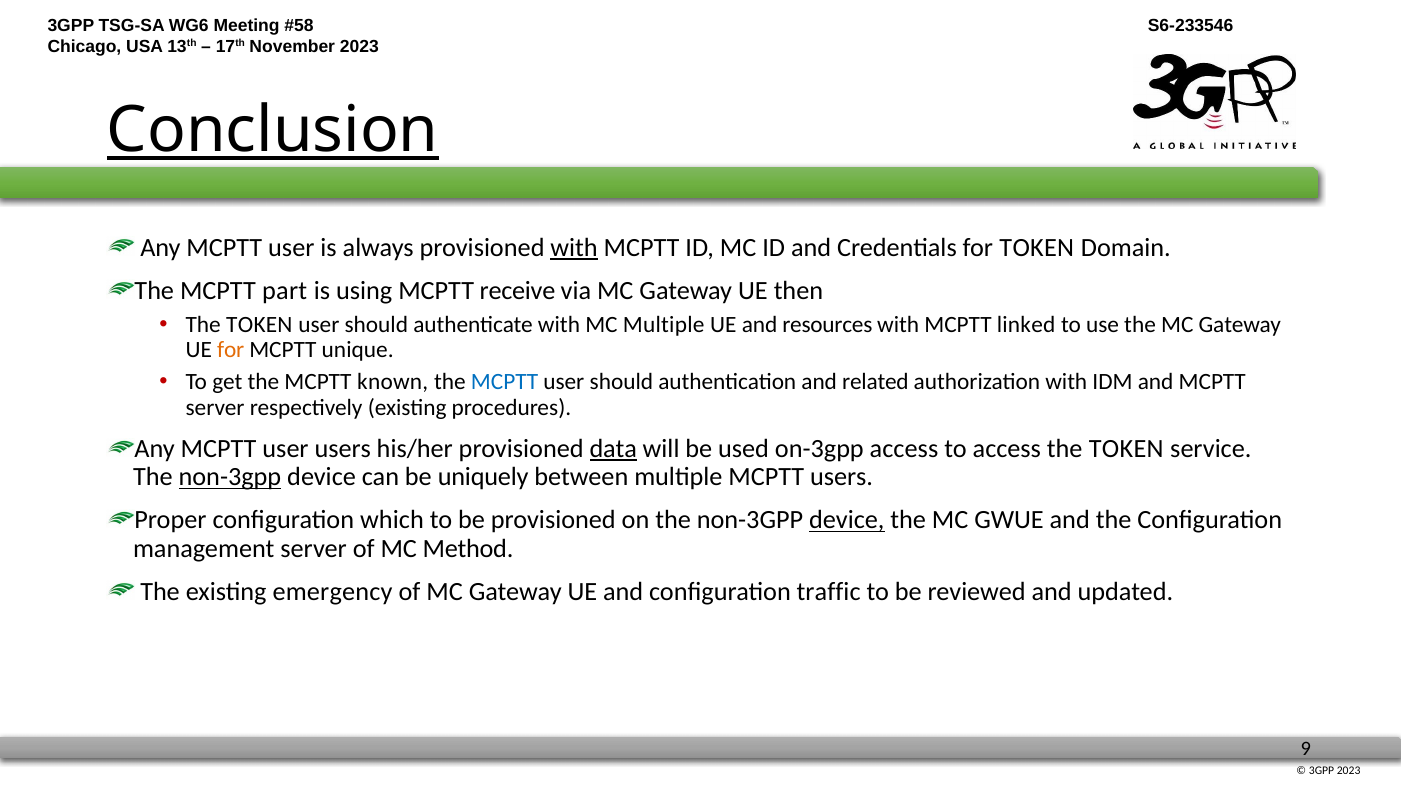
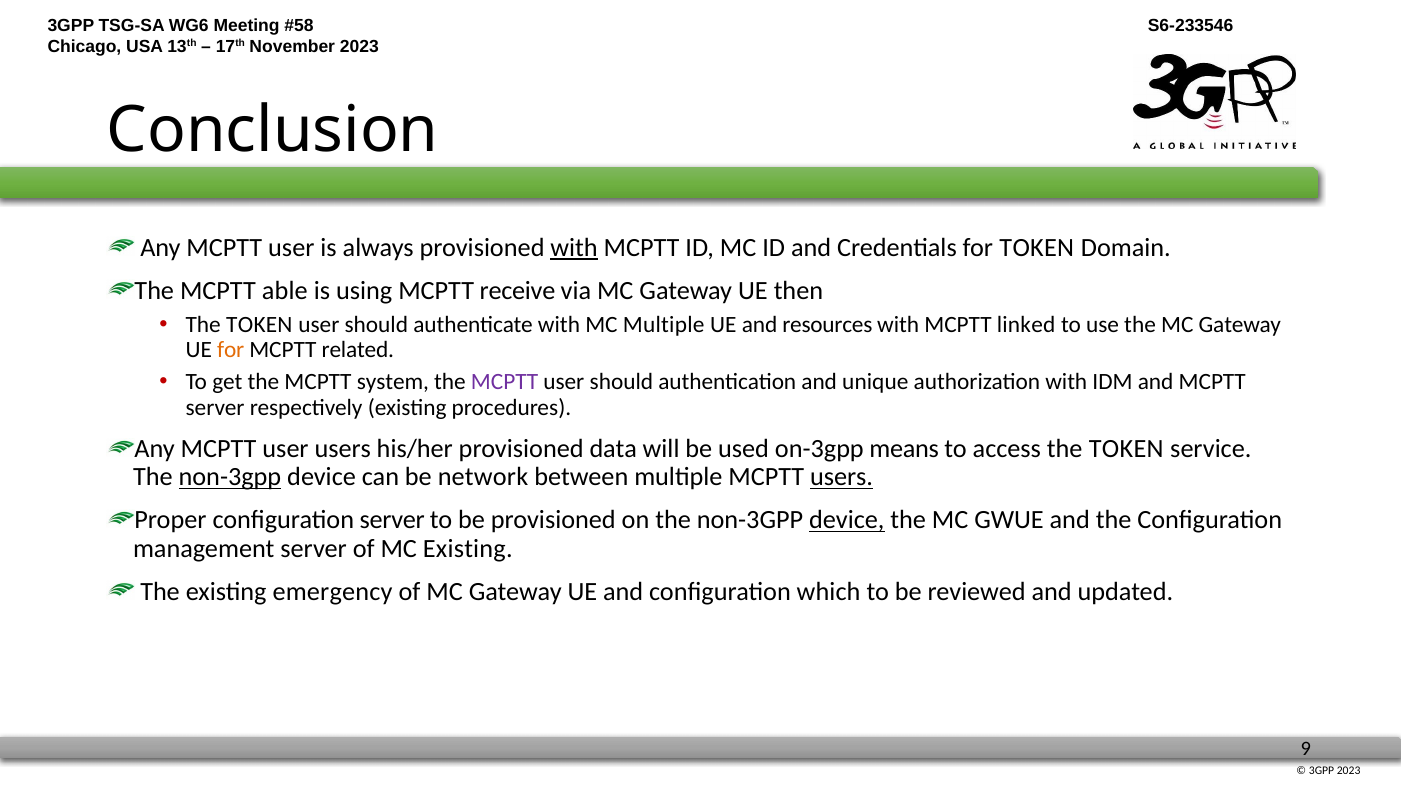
Conclusion underline: present -> none
part: part -> able
unique: unique -> related
known: known -> system
MCPTT at (505, 382) colour: blue -> purple
related: related -> unique
data underline: present -> none
on-3gpp access: access -> means
uniquely: uniquely -> network
users at (842, 477) underline: none -> present
configuration which: which -> server
MC Method: Method -> Existing
traffic: traffic -> which
